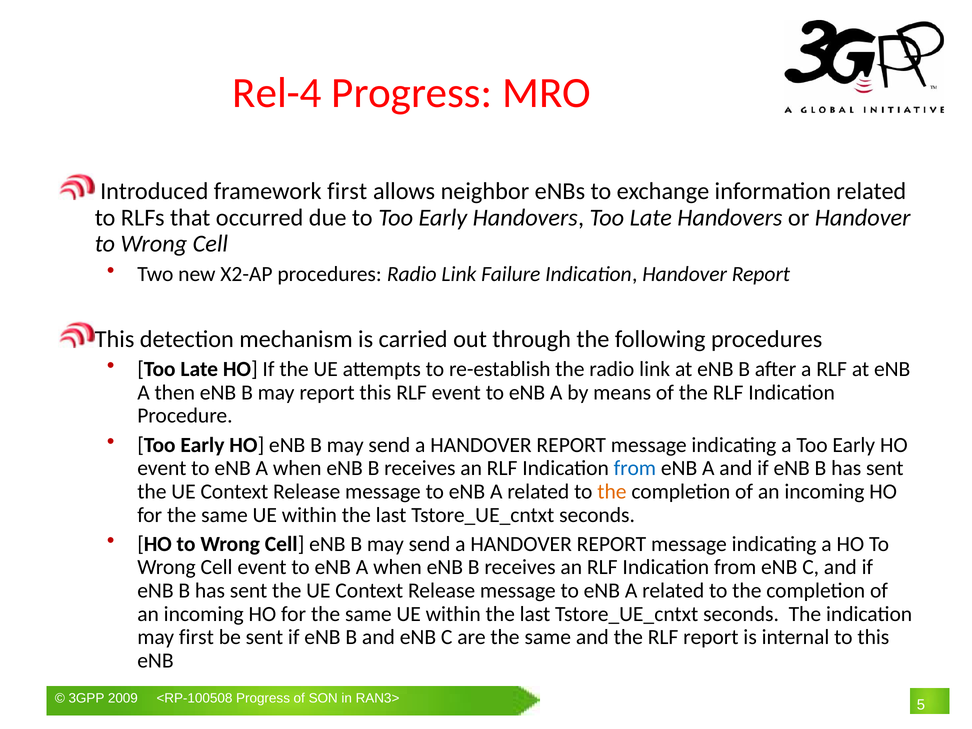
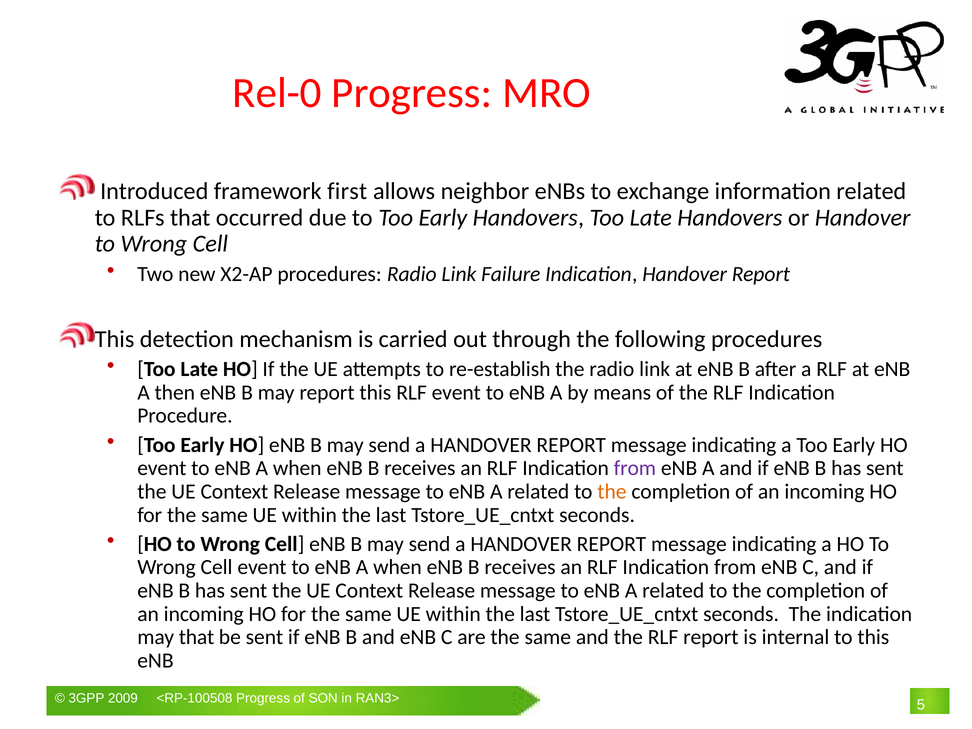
Rel-4: Rel-4 -> Rel-0
from at (635, 468) colour: blue -> purple
may first: first -> that
